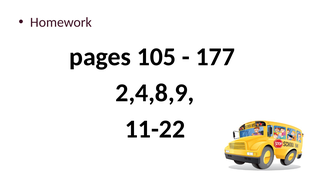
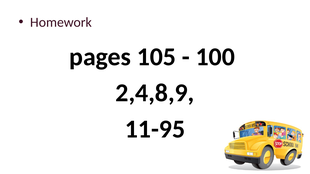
177: 177 -> 100
11-22: 11-22 -> 11-95
